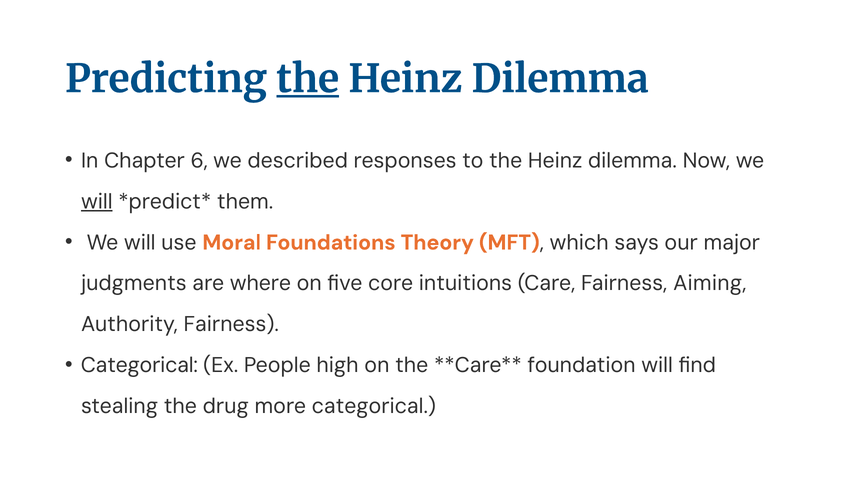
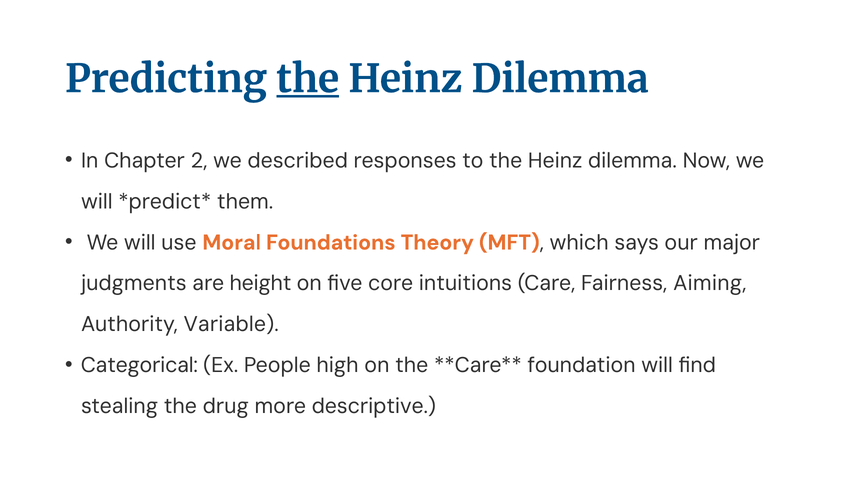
6: 6 -> 2
will at (97, 201) underline: present -> none
where: where -> height
Authority Fairness: Fairness -> Variable
more categorical: categorical -> descriptive
